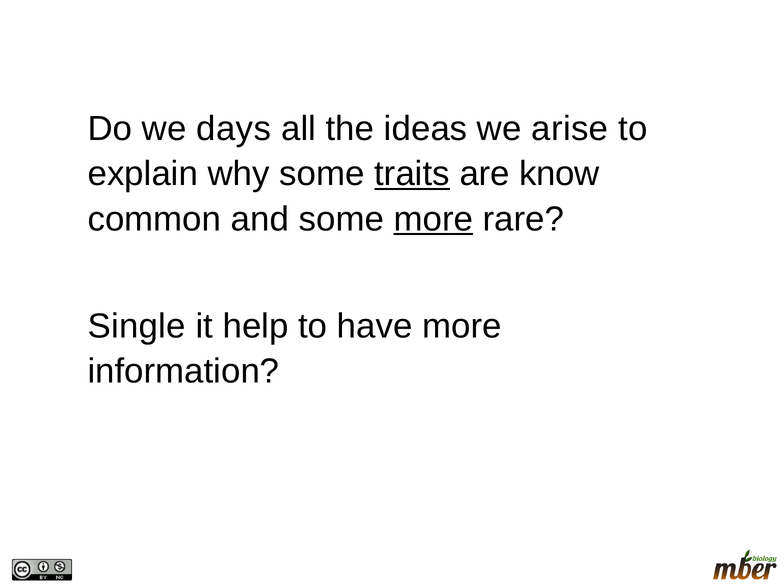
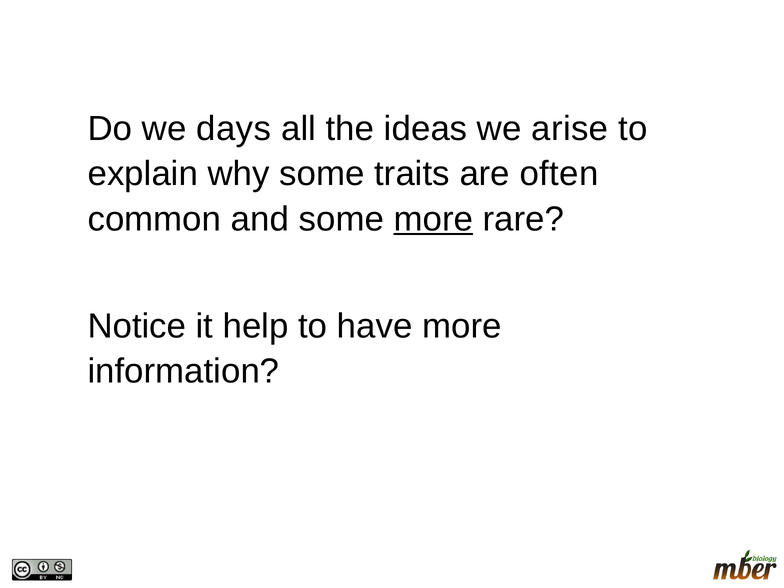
traits underline: present -> none
know: know -> often
Single: Single -> Notice
